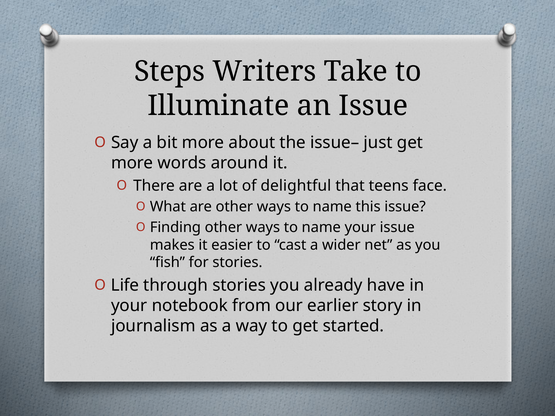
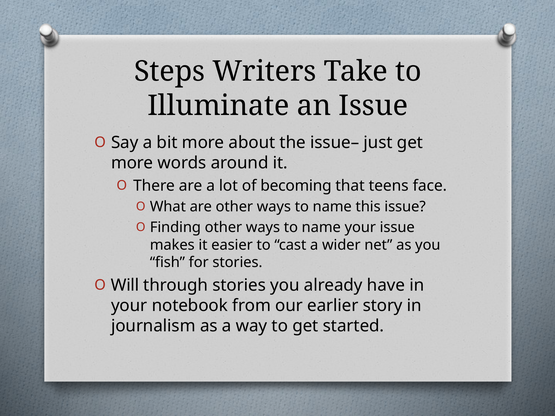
delightful: delightful -> becoming
Life: Life -> Will
